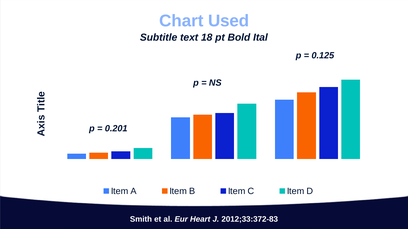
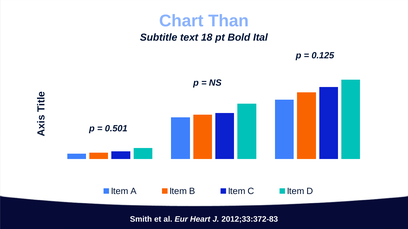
Used: Used -> Than
0.201: 0.201 -> 0.501
